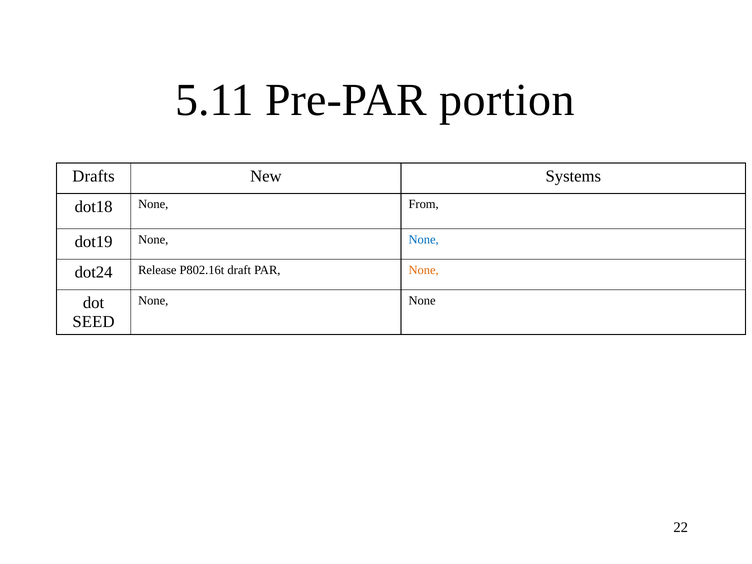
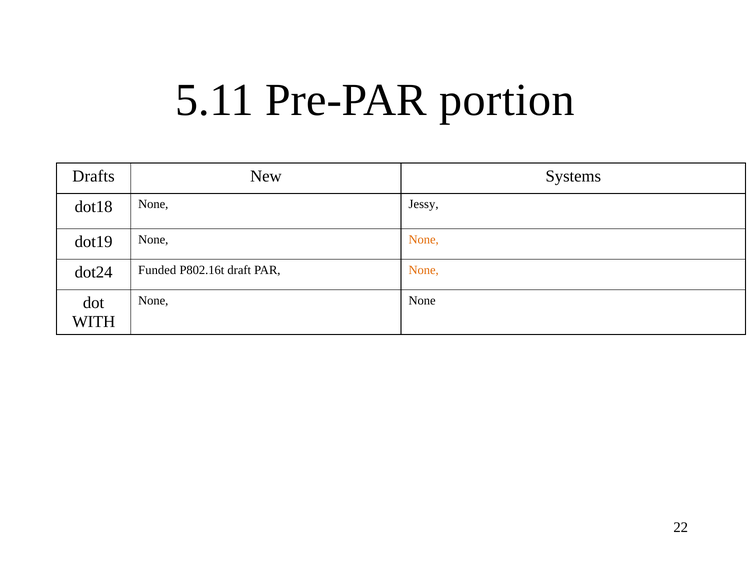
From: From -> Jessy
None at (424, 240) colour: blue -> orange
Release: Release -> Funded
SEED: SEED -> WITH
